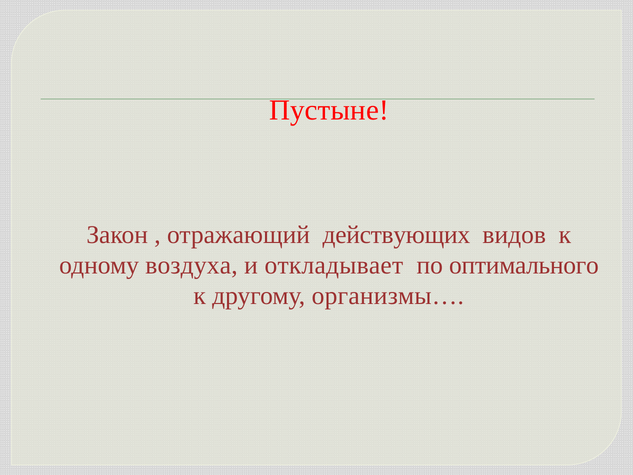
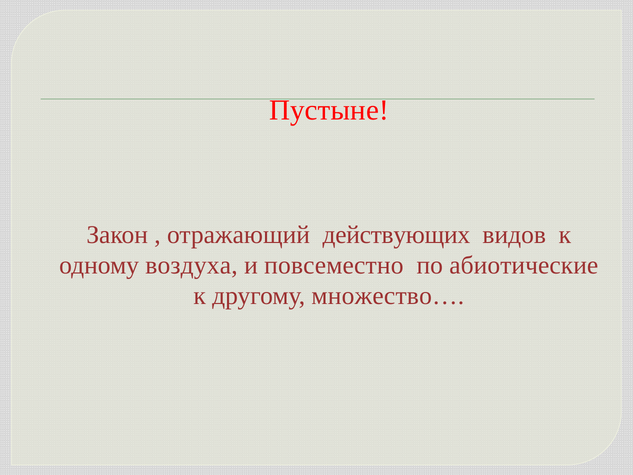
откладывает: откладывает -> повсеместно
оптимального: оптимального -> абиотические
организмы…: организмы… -> множество…
